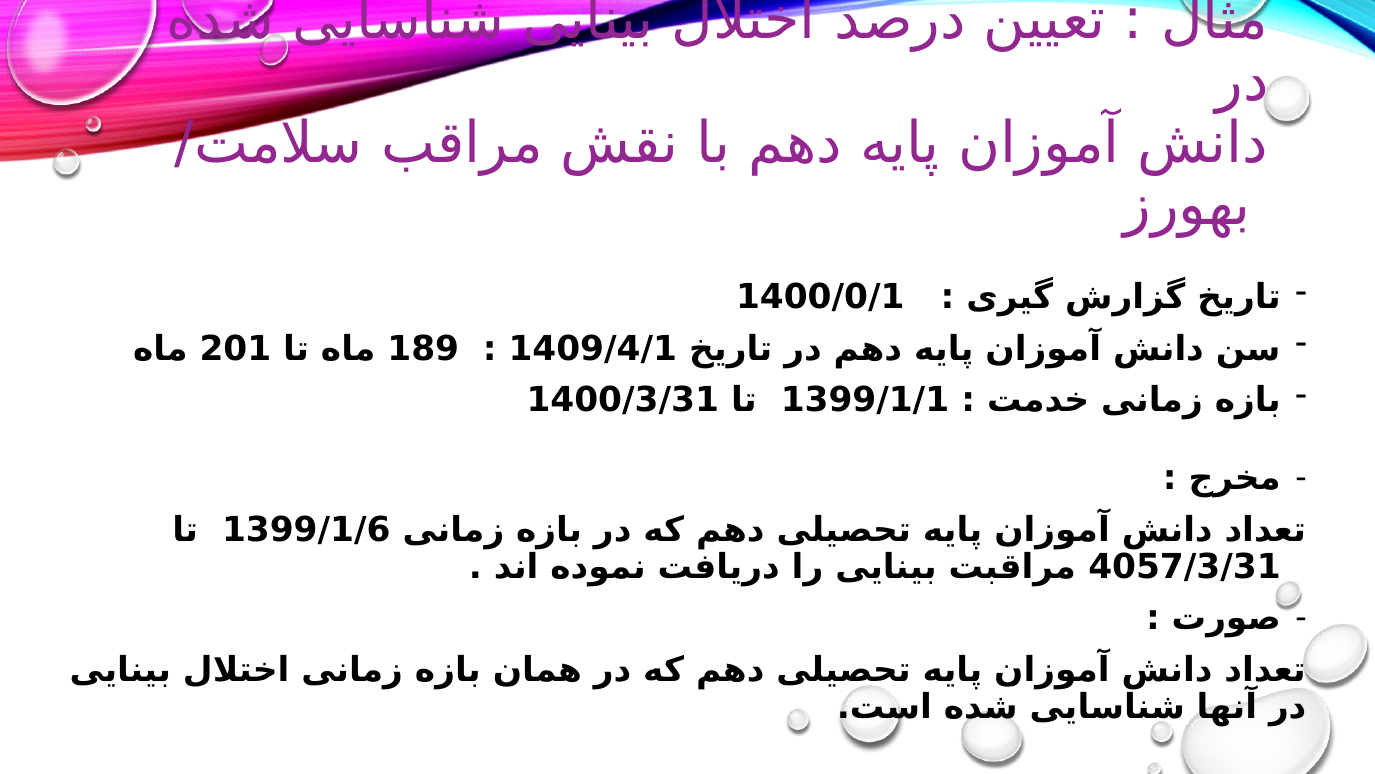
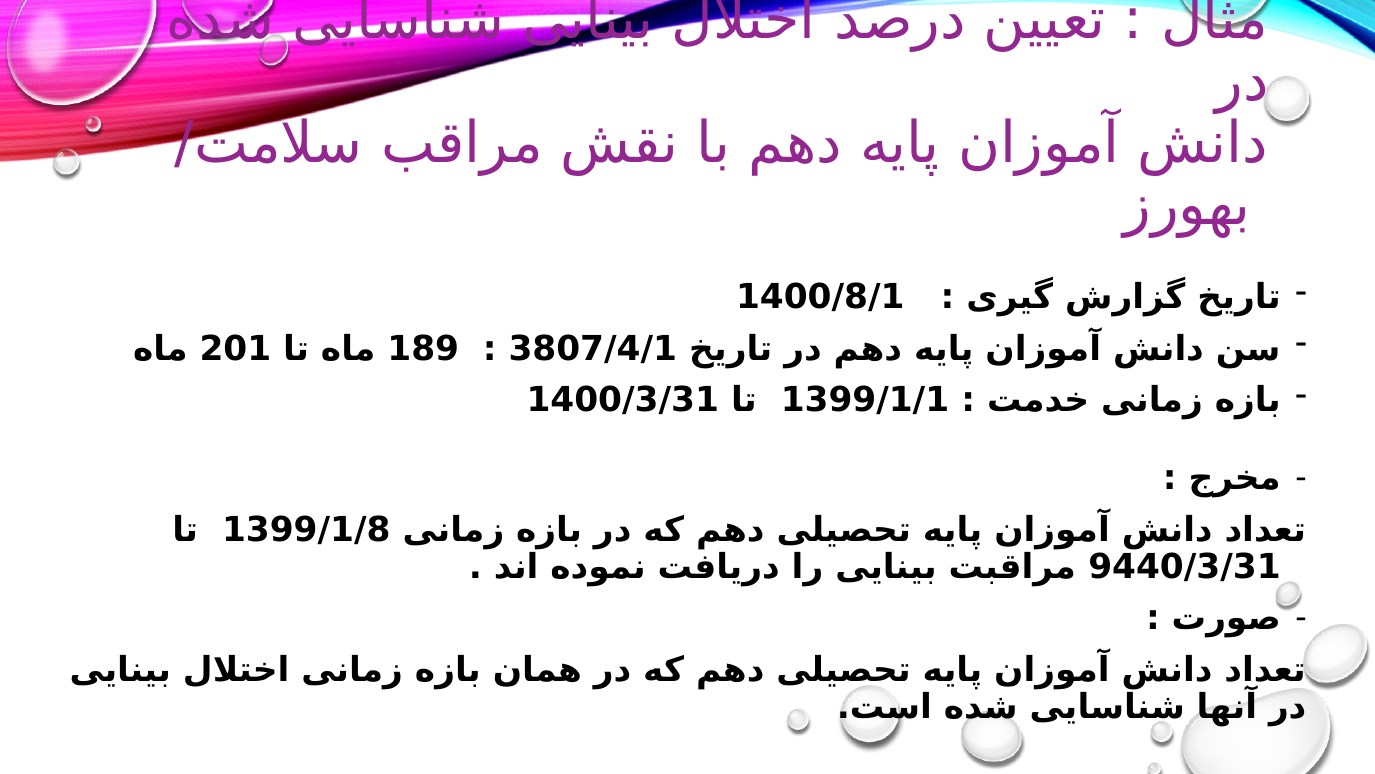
1400/0/1: 1400/0/1 -> 1400/8/1
1409/4/1: 1409/4/1 -> 3807/4/1
1399/1/6: 1399/1/6 -> 1399/1/8
4057/3/31: 4057/3/31 -> 9440/3/31
